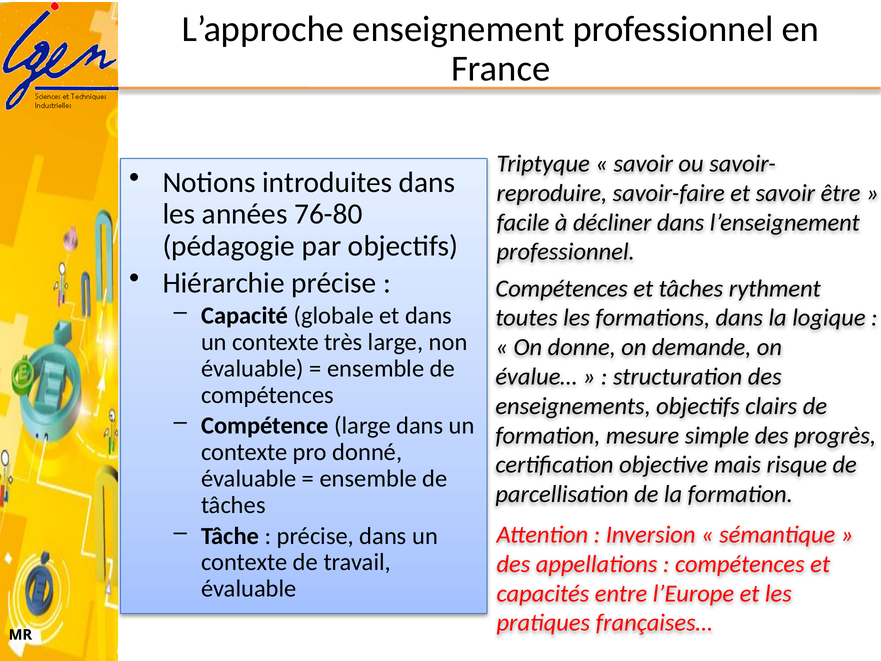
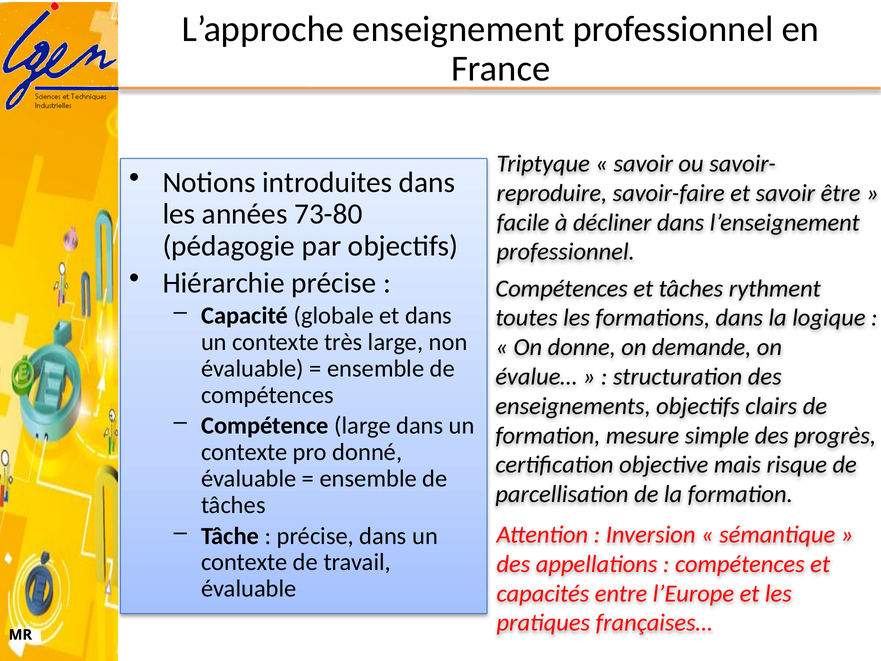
76-80: 76-80 -> 73-80
